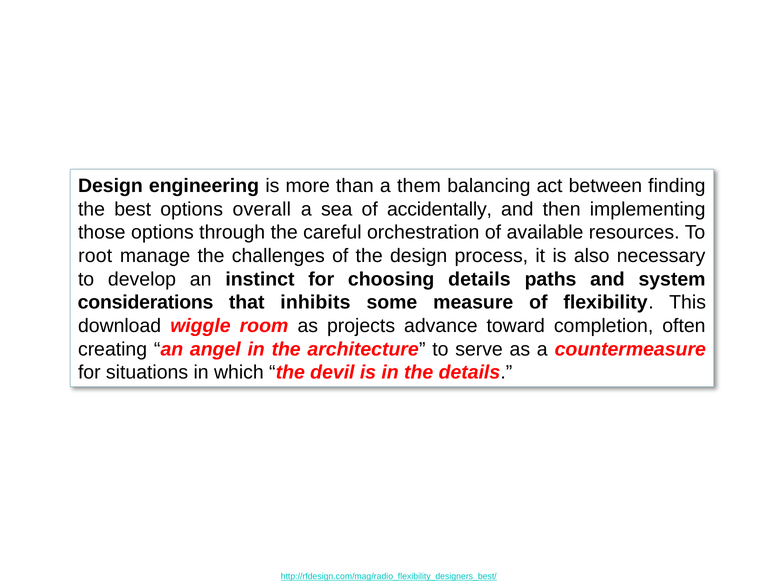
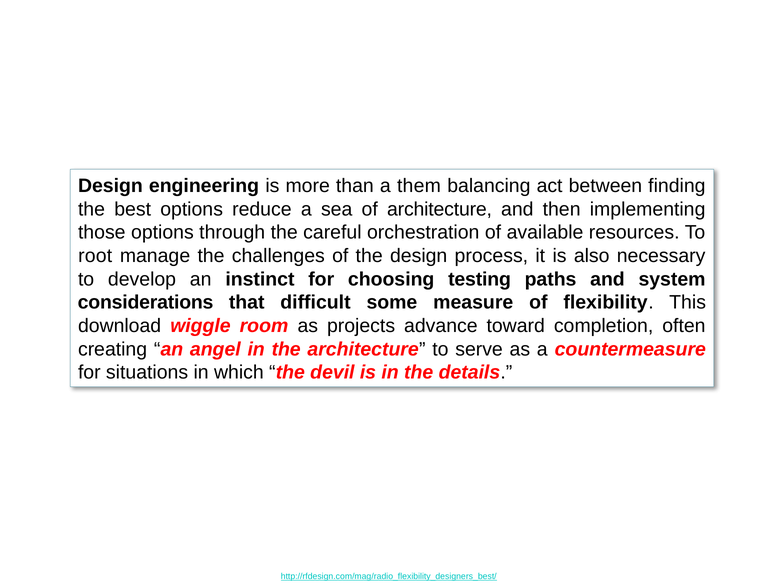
overall: overall -> reduce
of accidentally: accidentally -> architecture
choosing details: details -> testing
inhibits: inhibits -> difficult
